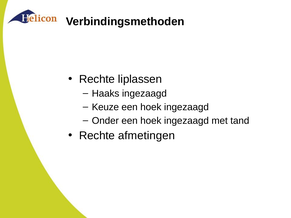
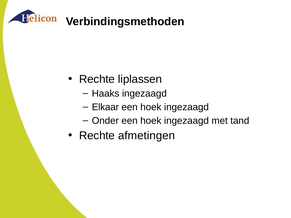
Keuze: Keuze -> Elkaar
